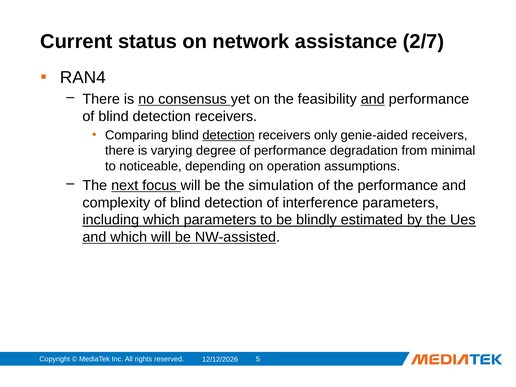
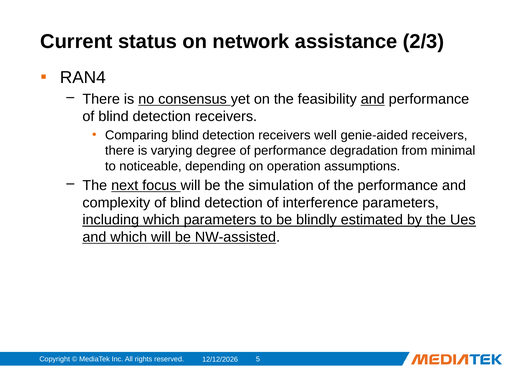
2/7: 2/7 -> 2/3
detection at (229, 135) underline: present -> none
only: only -> well
